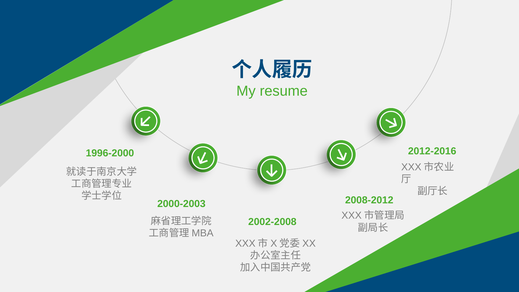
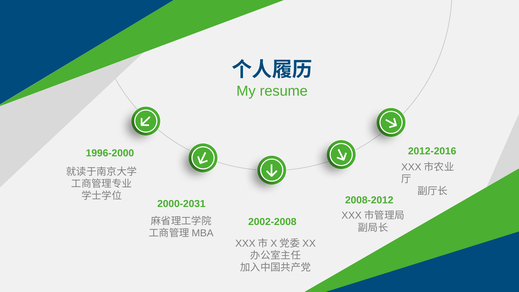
2000-2003: 2000-2003 -> 2000-2031
